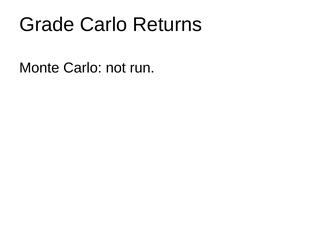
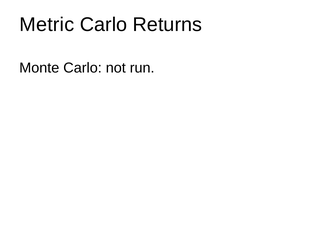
Grade: Grade -> Metric
